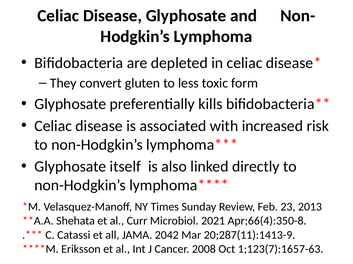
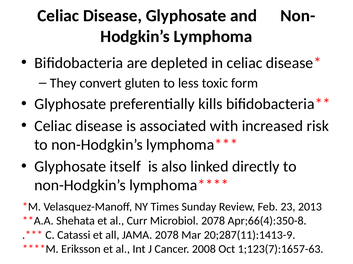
Microbiol 2021: 2021 -> 2078
JAMA 2042: 2042 -> 2078
